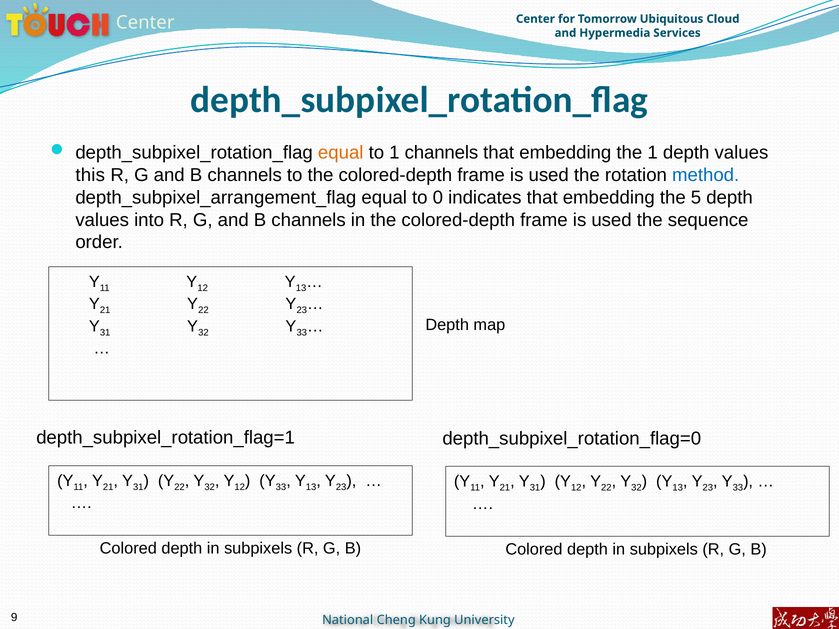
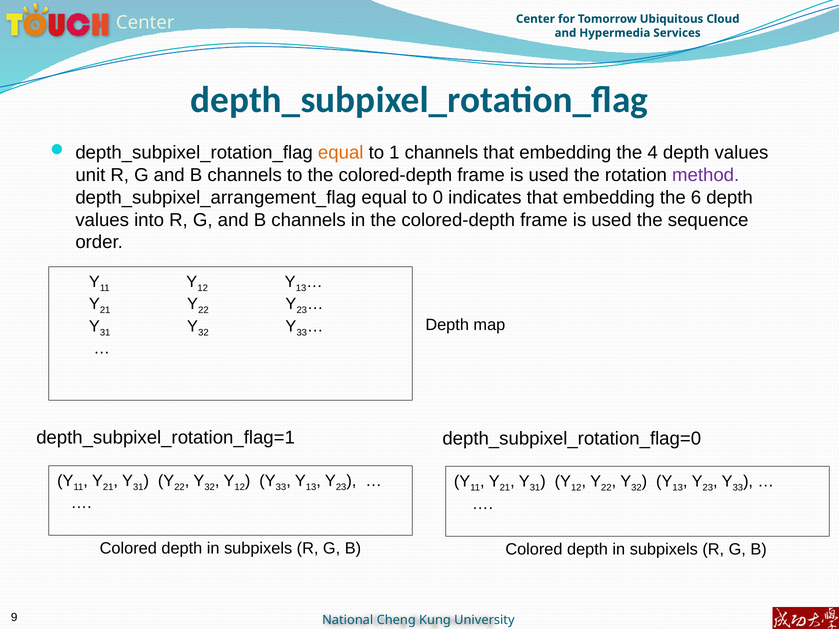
the 1: 1 -> 4
this: this -> unit
method colour: blue -> purple
5: 5 -> 6
